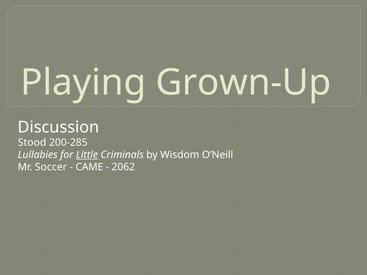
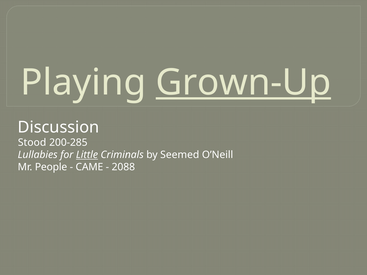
Grown-Up underline: none -> present
Wisdom: Wisdom -> Seemed
Soccer: Soccer -> People
2062: 2062 -> 2088
